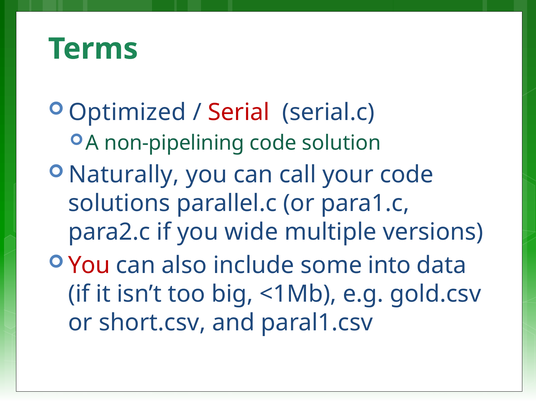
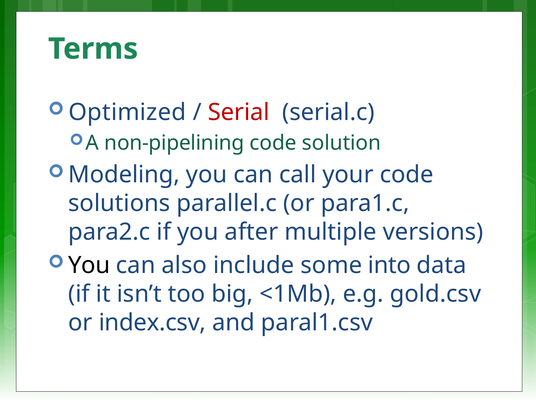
Naturally: Naturally -> Modeling
wide: wide -> after
You at (89, 265) colour: red -> black
short.csv: short.csv -> index.csv
